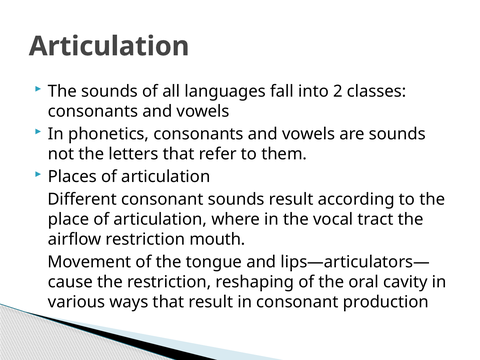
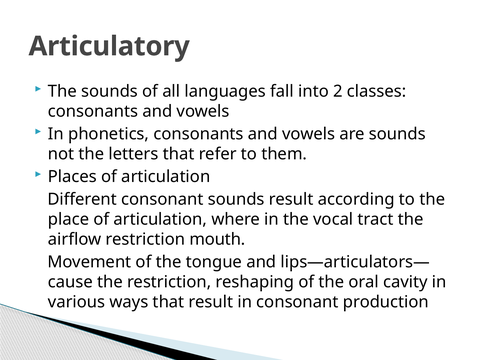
Articulation at (109, 46): Articulation -> Articulatory
